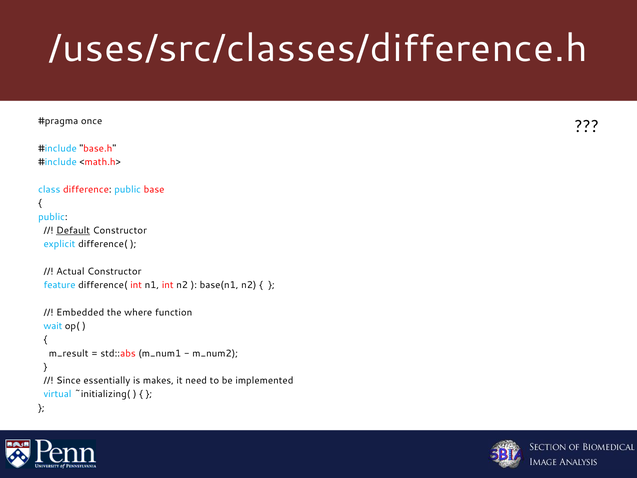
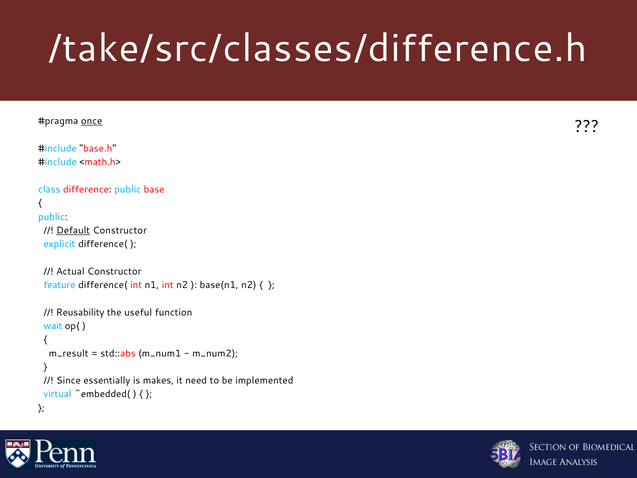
/uses/src/classes/difference.h: /uses/src/classes/difference.h -> /take/src/classes/difference.h
once underline: none -> present
Embedded: Embedded -> Reusability
where: where -> useful
~initializing(: ~initializing( -> ~embedded(
